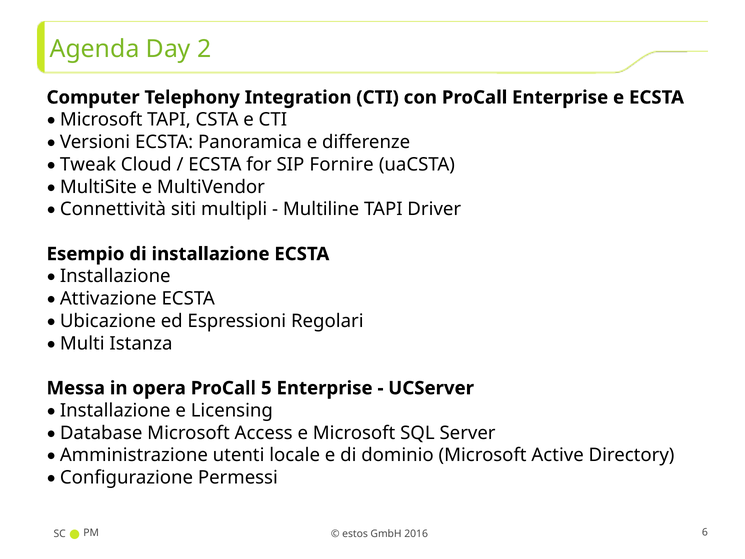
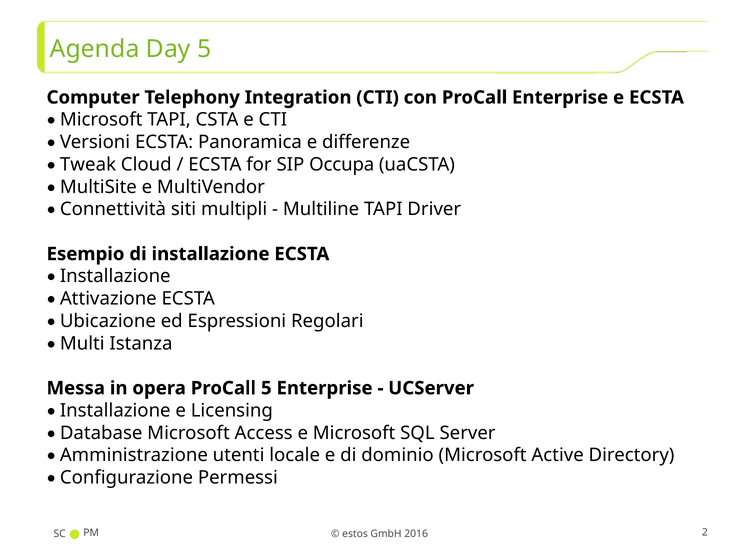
Day 2: 2 -> 5
Fornire: Fornire -> Occupa
6: 6 -> 2
